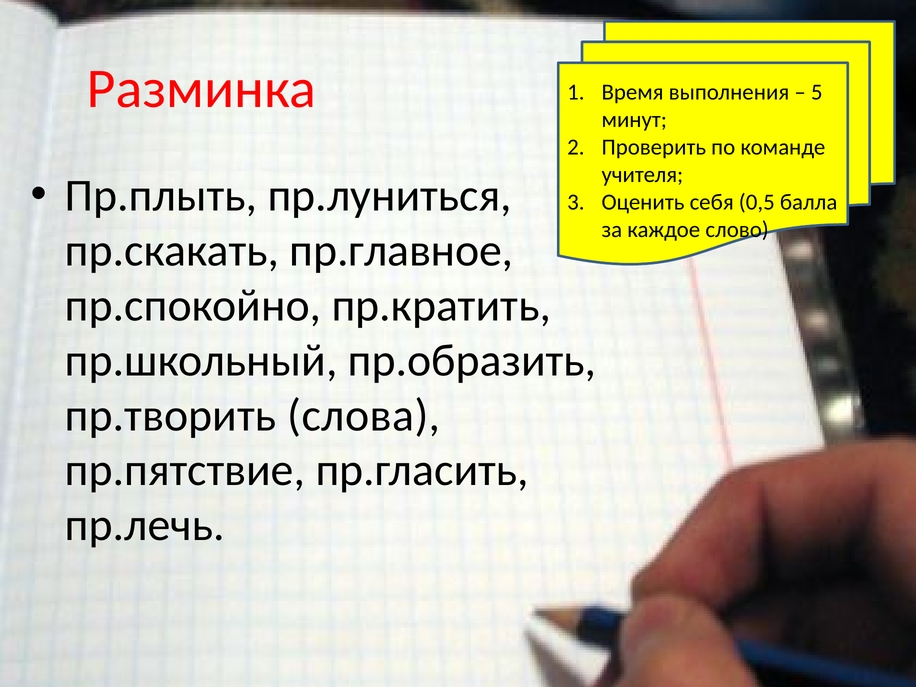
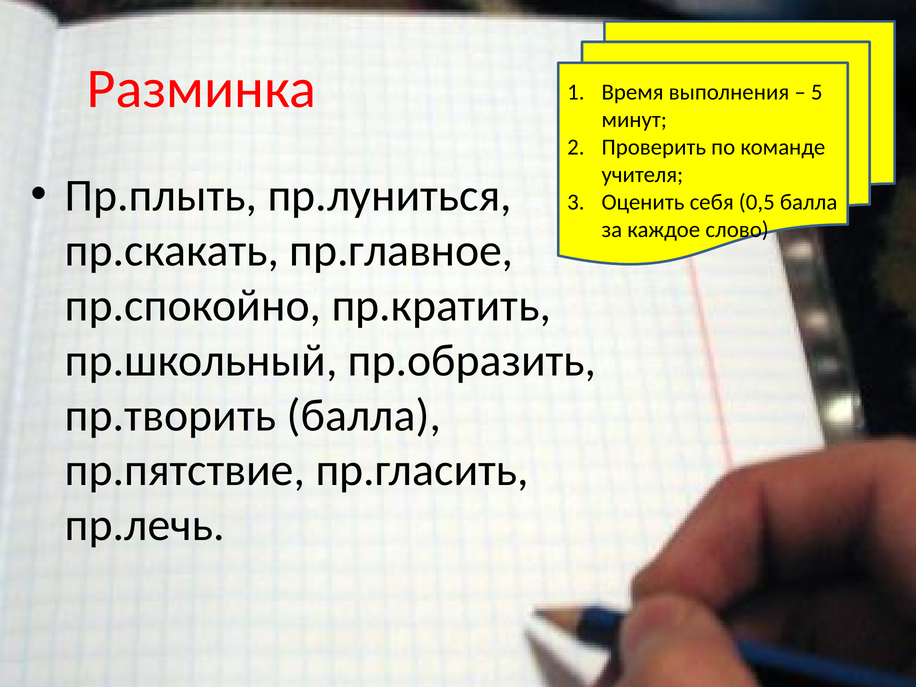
пр.творить слова: слова -> балла
